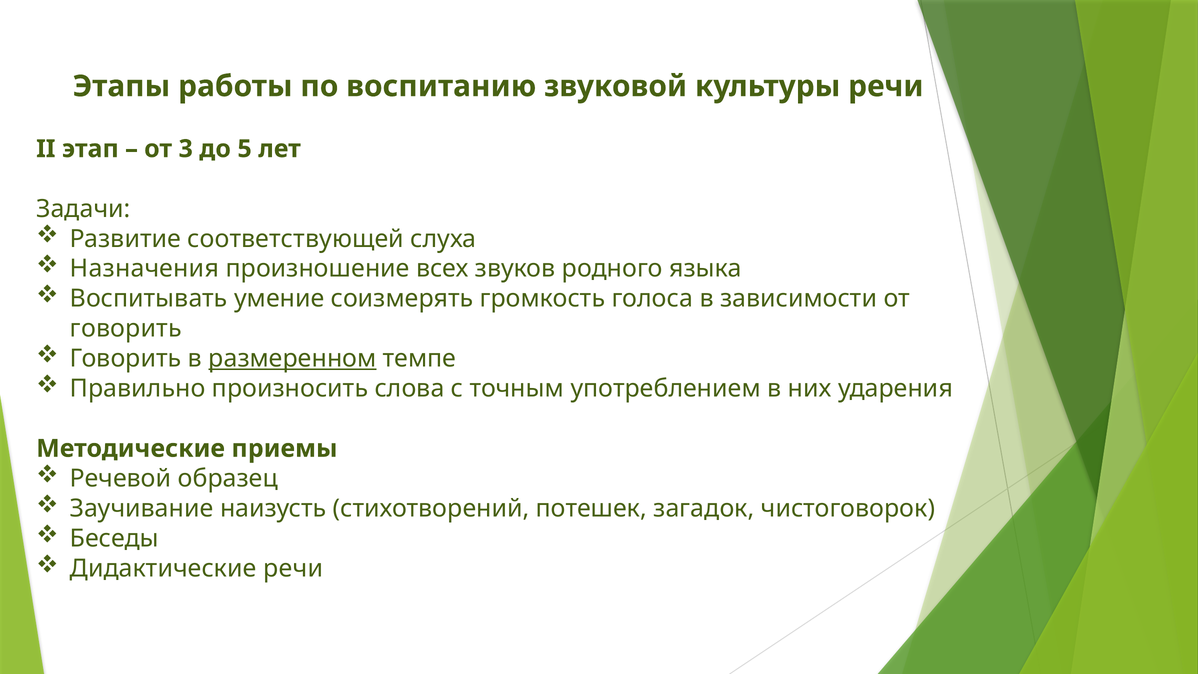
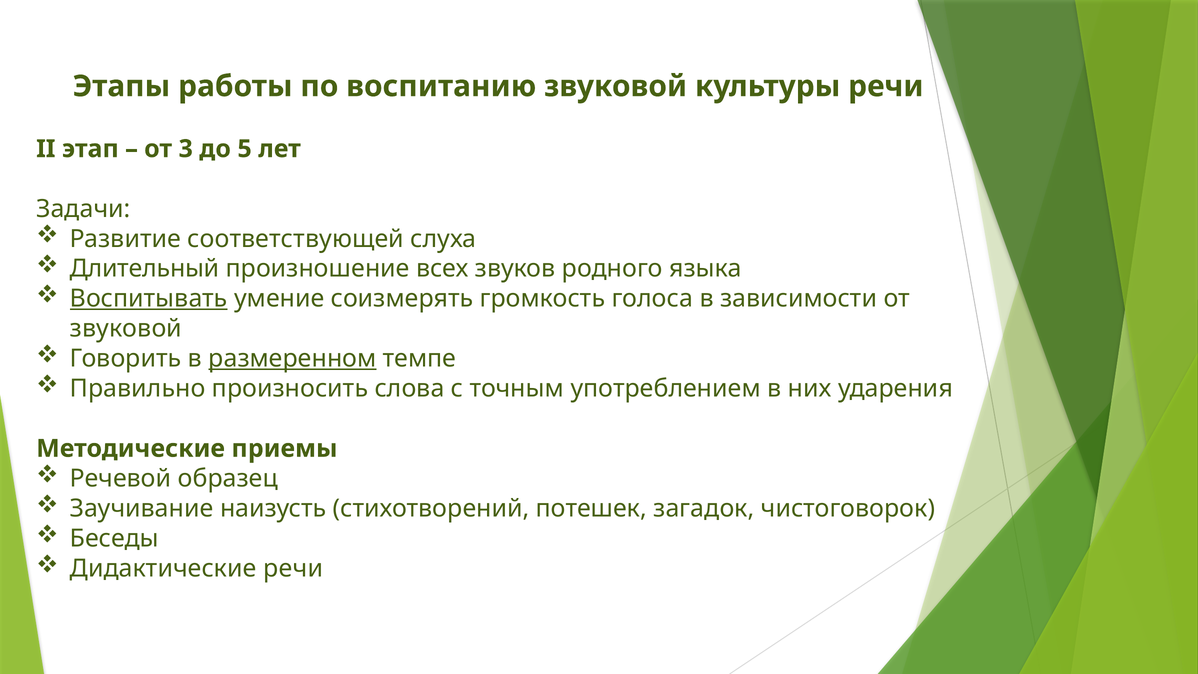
Назначения: Назначения -> Длительный
Воспитывать underline: none -> present
говорить at (126, 329): говорить -> звуковой
